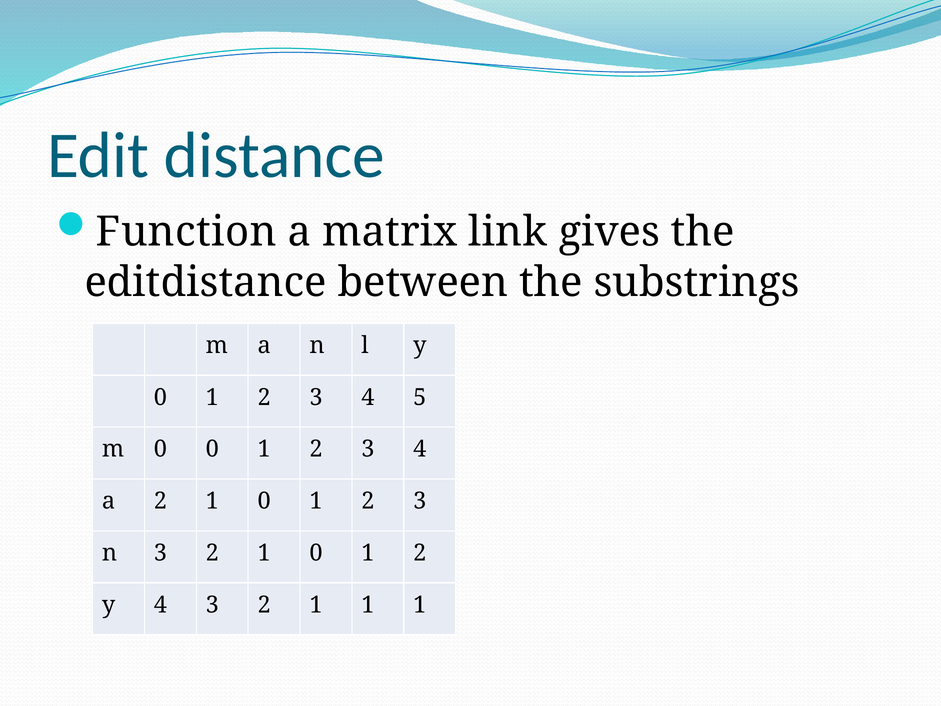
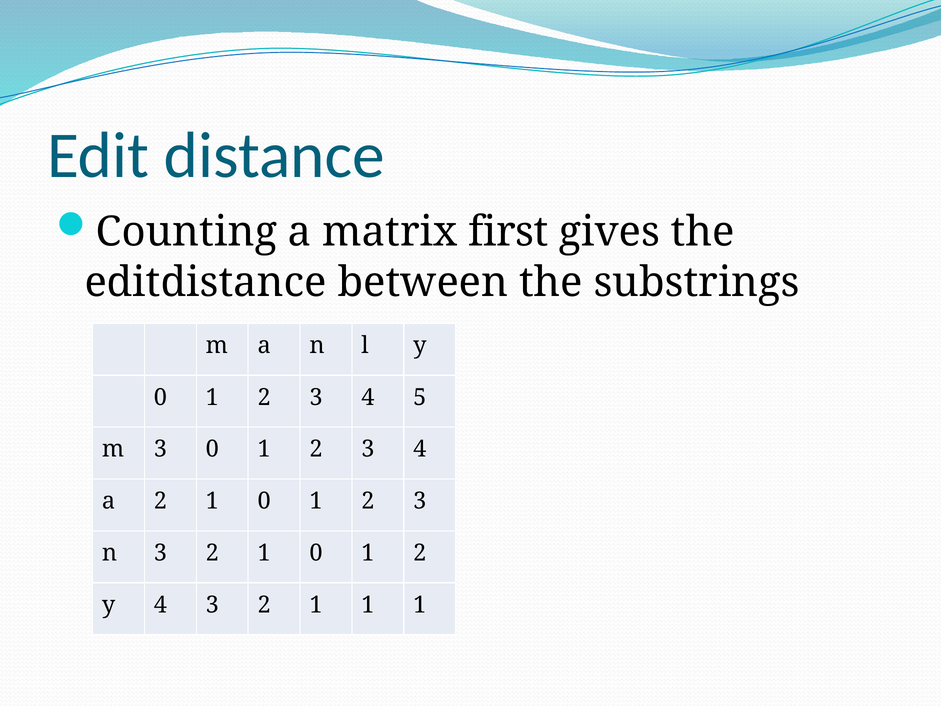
Function: Function -> Counting
link: link -> first
m 0: 0 -> 3
